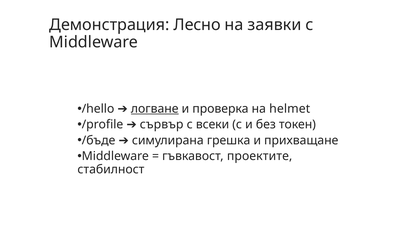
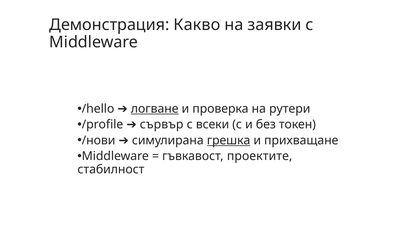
Лесно: Лесно -> Какво
helmet: helmet -> рутери
/бъде: /бъде -> /нови
грешка underline: none -> present
